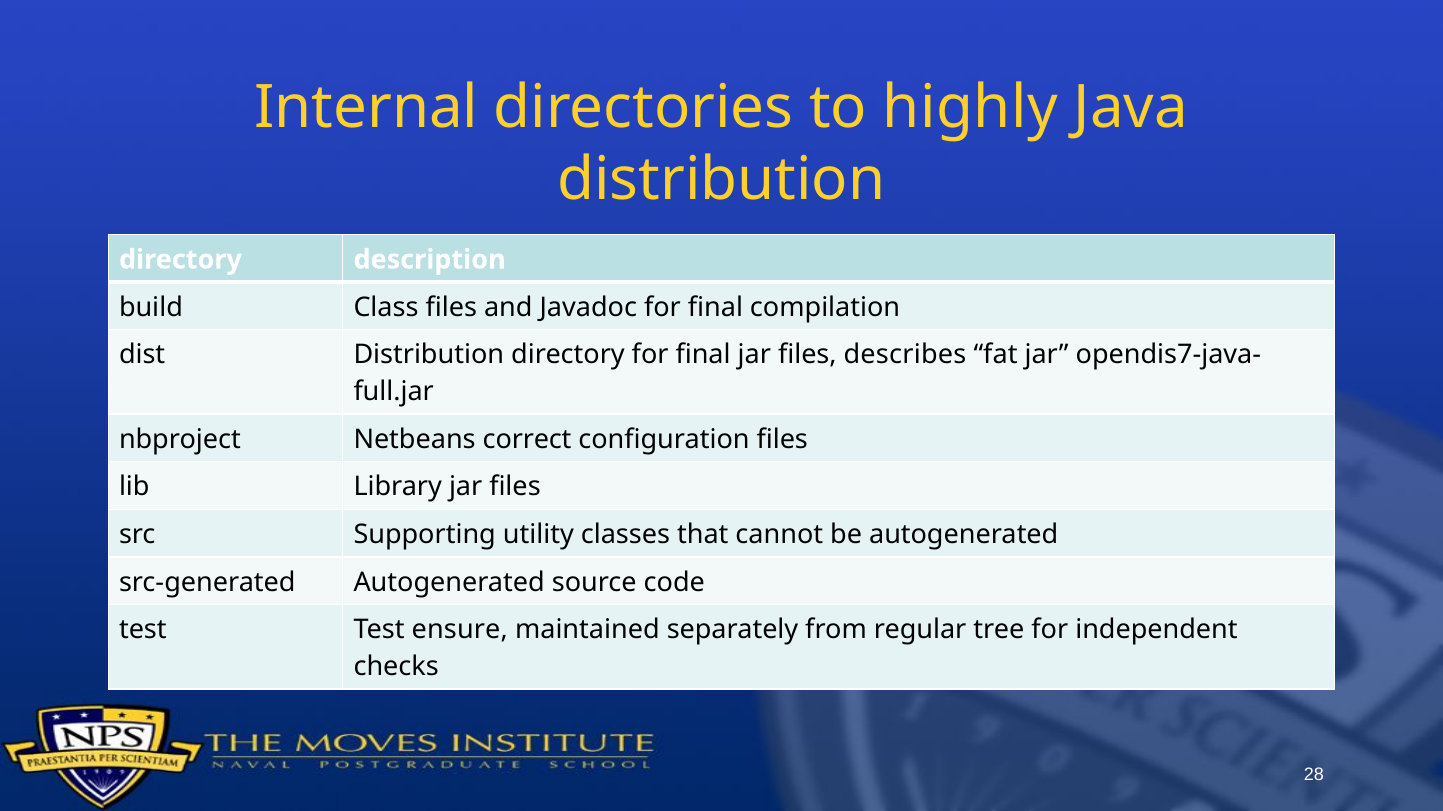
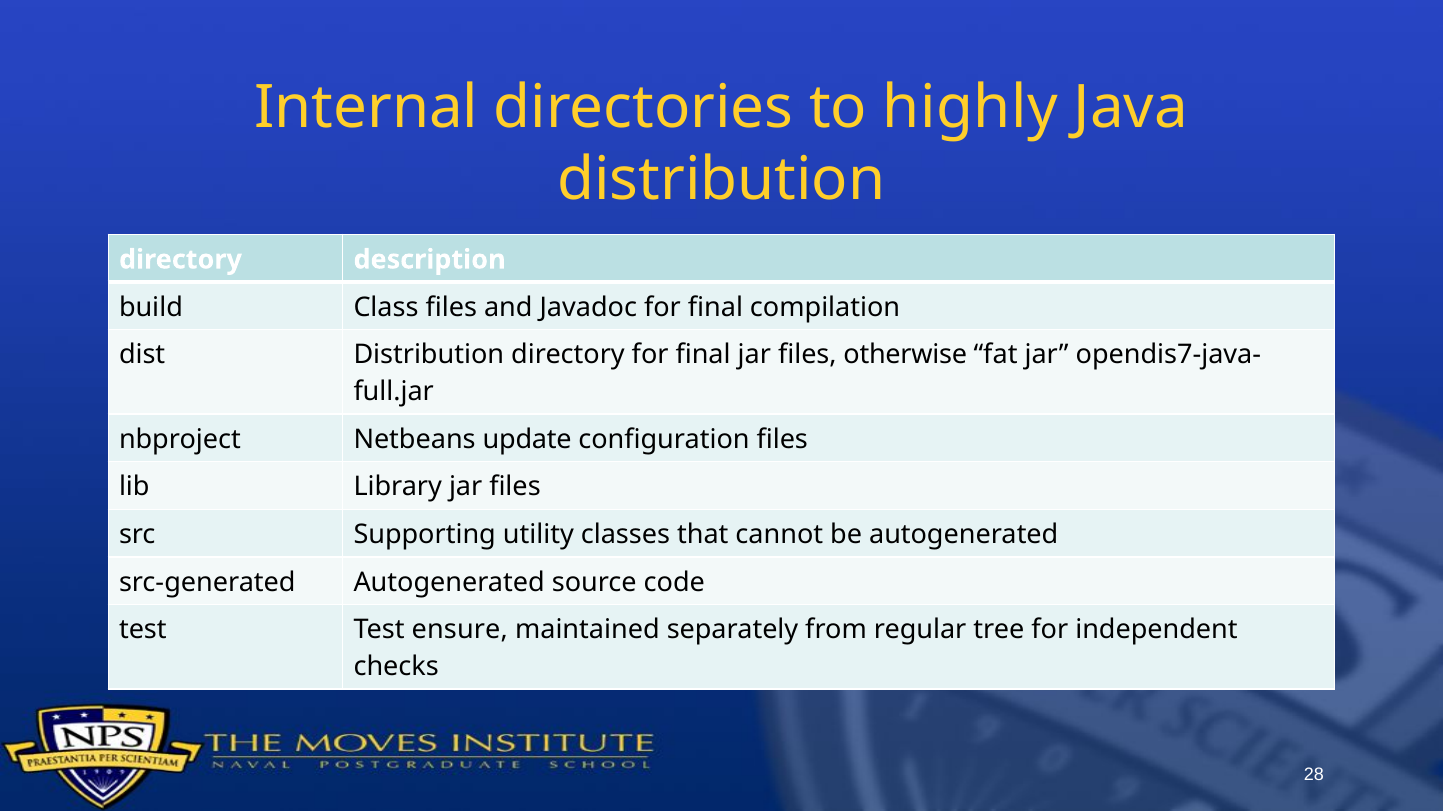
describes: describes -> otherwise
correct: correct -> update
